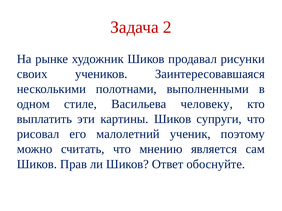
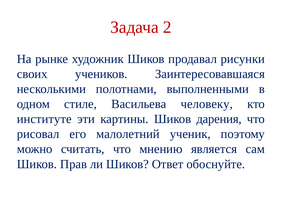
выплатить: выплатить -> институте
супруги: супруги -> дарения
